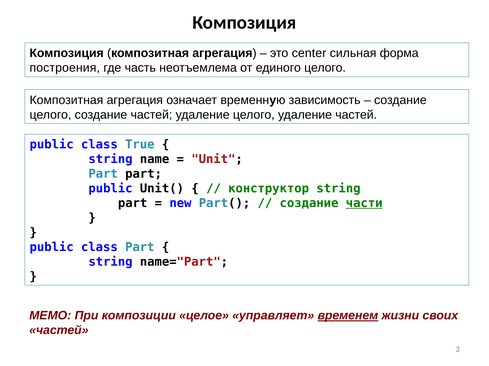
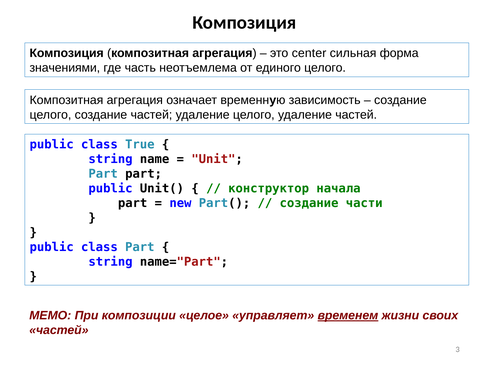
построения: построения -> значениями
конструктор string: string -> начала
части underline: present -> none
